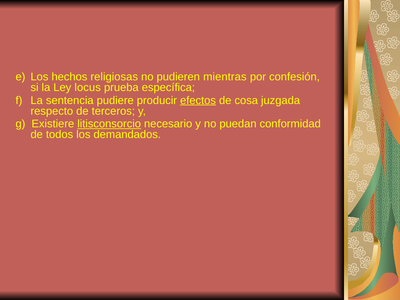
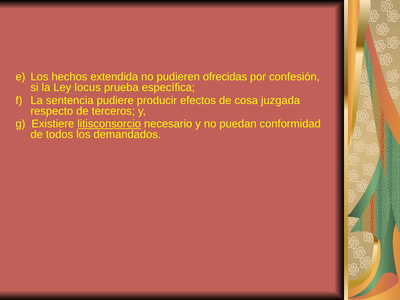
religiosas: religiosas -> extendida
mientras: mientras -> ofrecidas
efectos underline: present -> none
